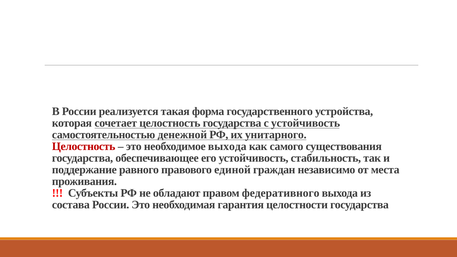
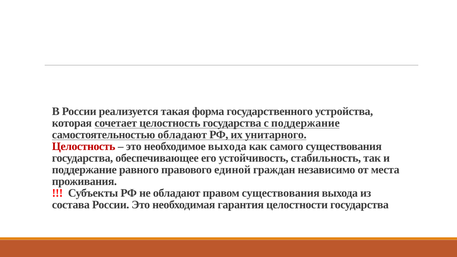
с устойчивость: устойчивость -> поддержание
самостоятельностью денежной: денежной -> обладают
правом федеративного: федеративного -> существования
